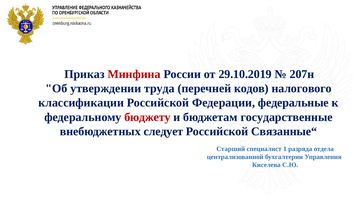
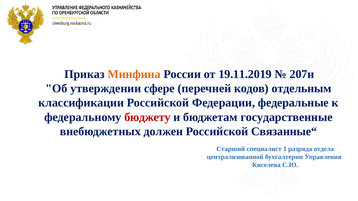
Минфина colour: red -> orange
29.10.2019: 29.10.2019 -> 19.11.2019
труда: труда -> сфере
налогового: налогового -> отдельным
следует: следует -> должен
